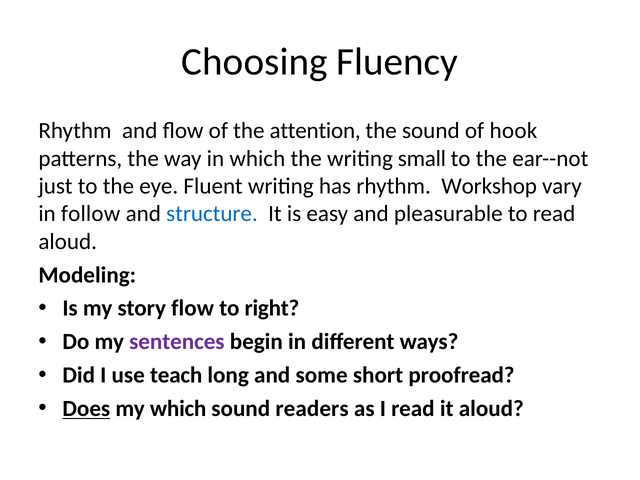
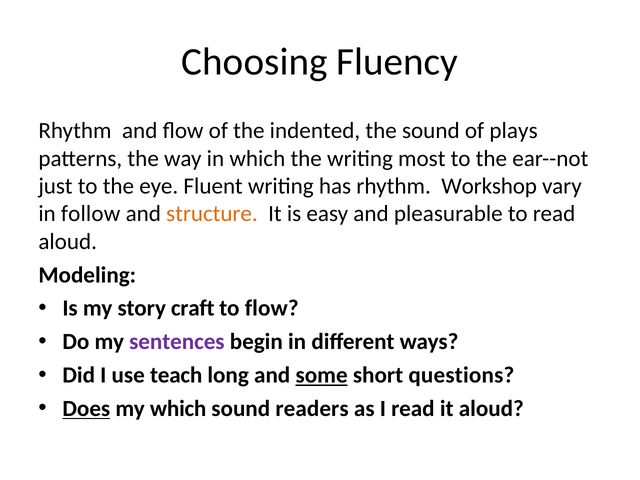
attention: attention -> indented
hook: hook -> plays
small: small -> most
structure colour: blue -> orange
story flow: flow -> craft
to right: right -> flow
some underline: none -> present
proofread: proofread -> questions
